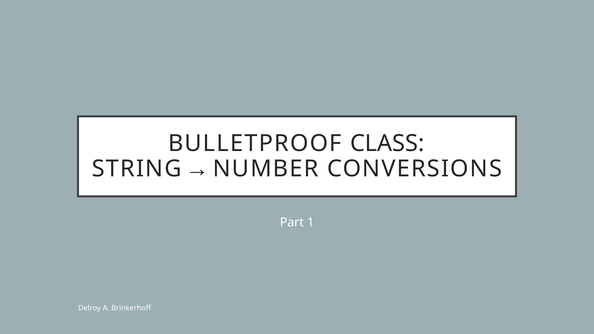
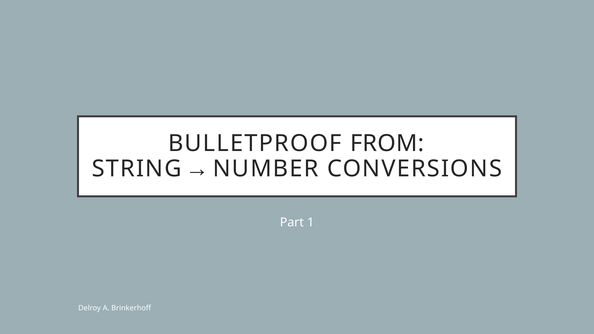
CLASS: CLASS -> FROM
